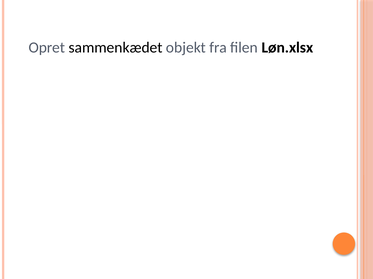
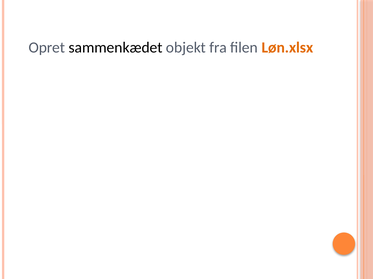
Løn.xlsx colour: black -> orange
